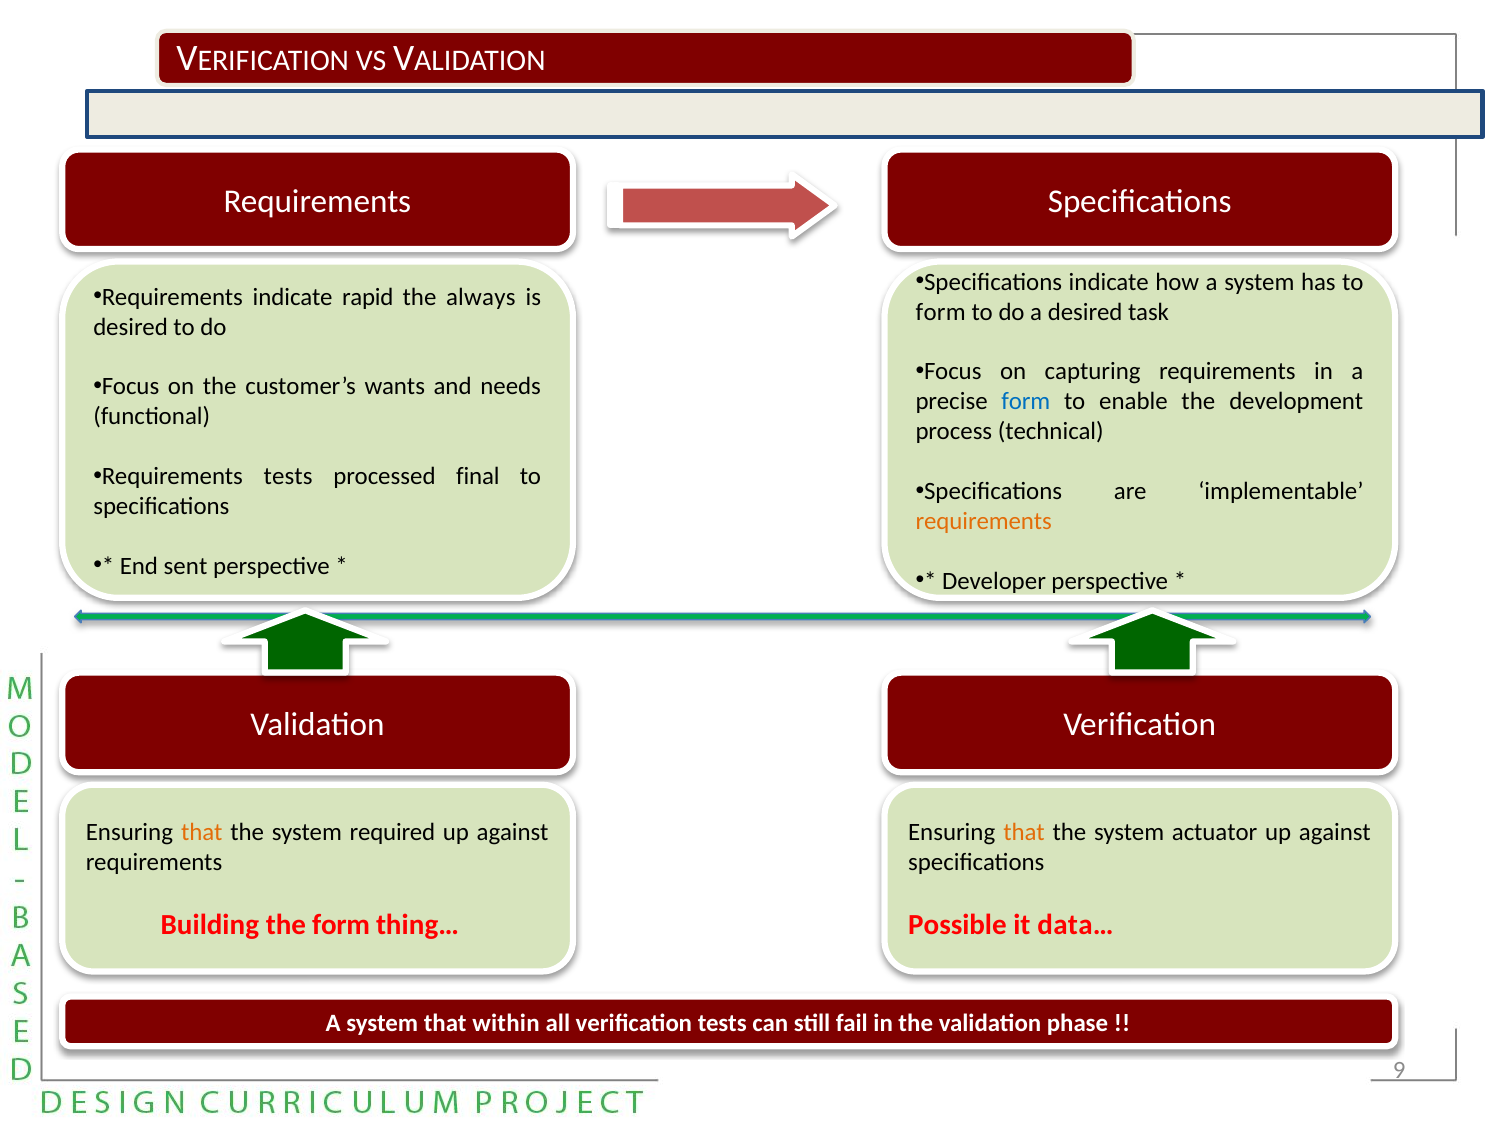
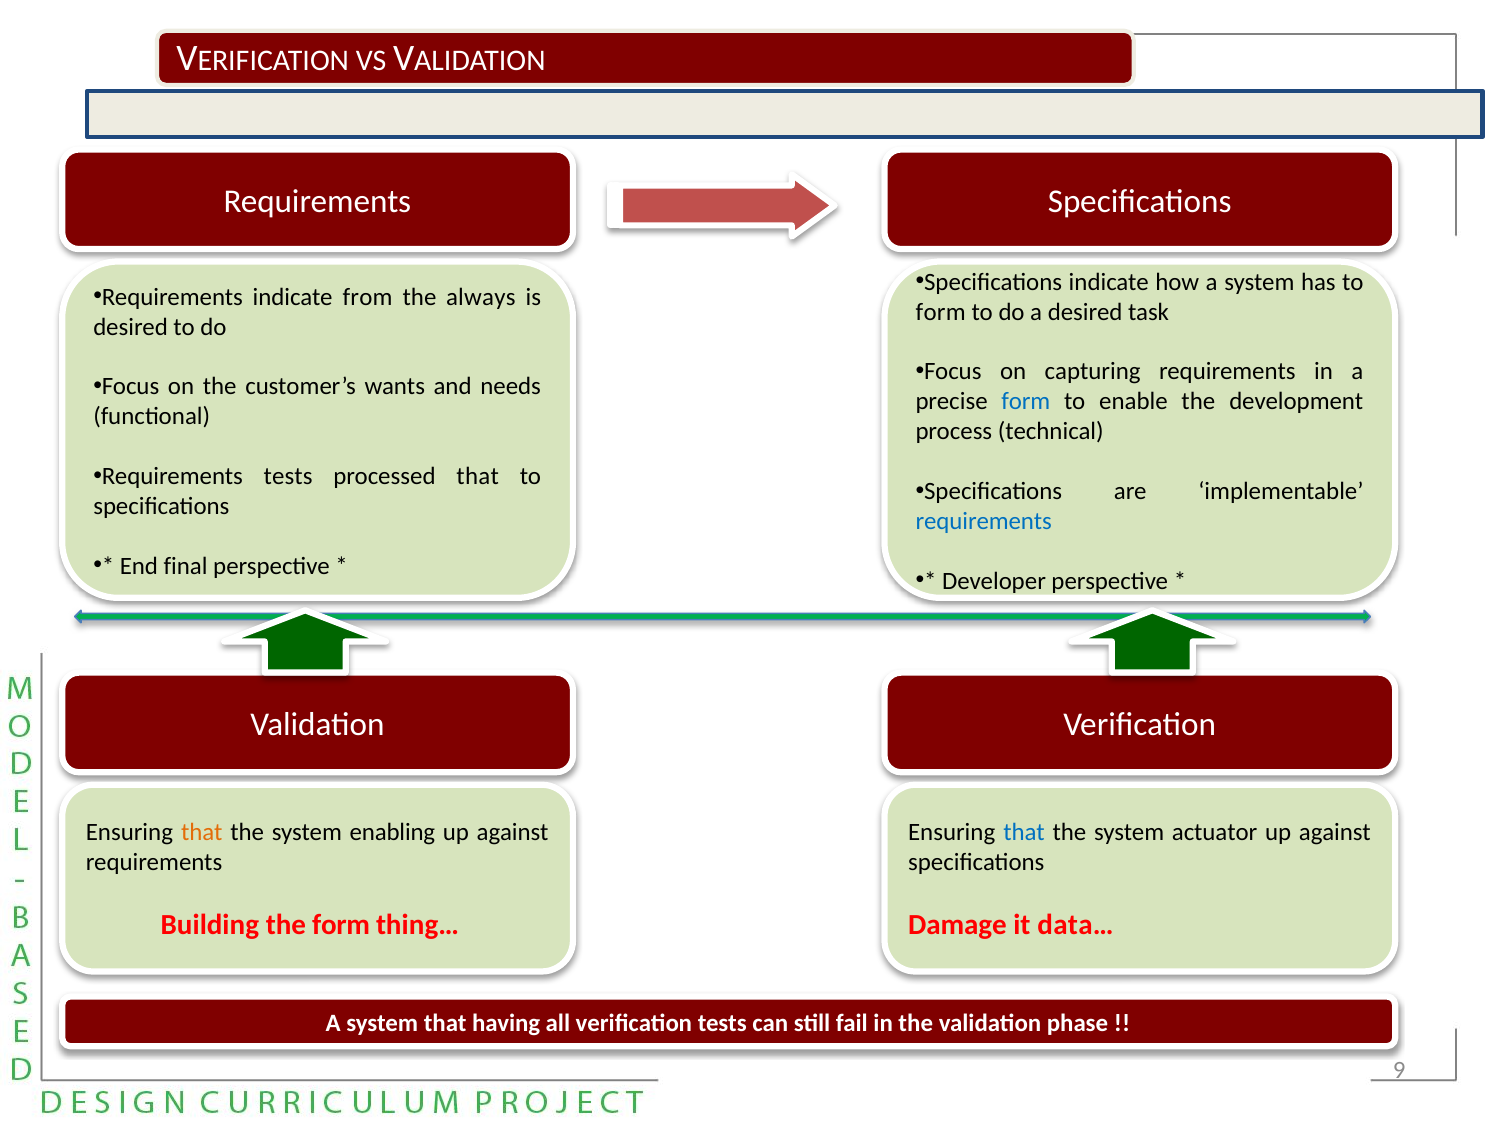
rapid: rapid -> from
processed final: final -> that
requirements at (984, 521) colour: orange -> blue
sent: sent -> final
required: required -> enabling
that at (1024, 833) colour: orange -> blue
Possible: Possible -> Damage
within: within -> having
